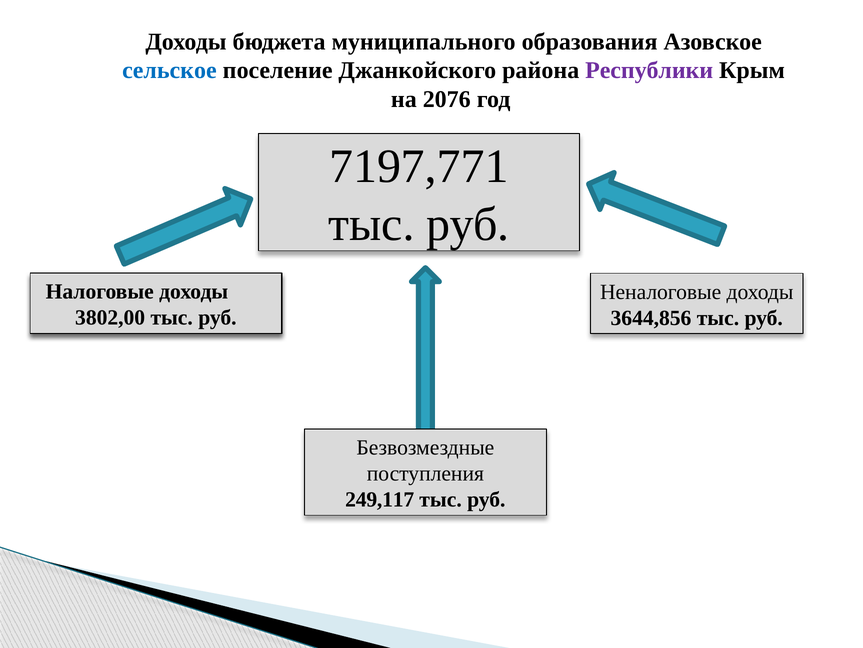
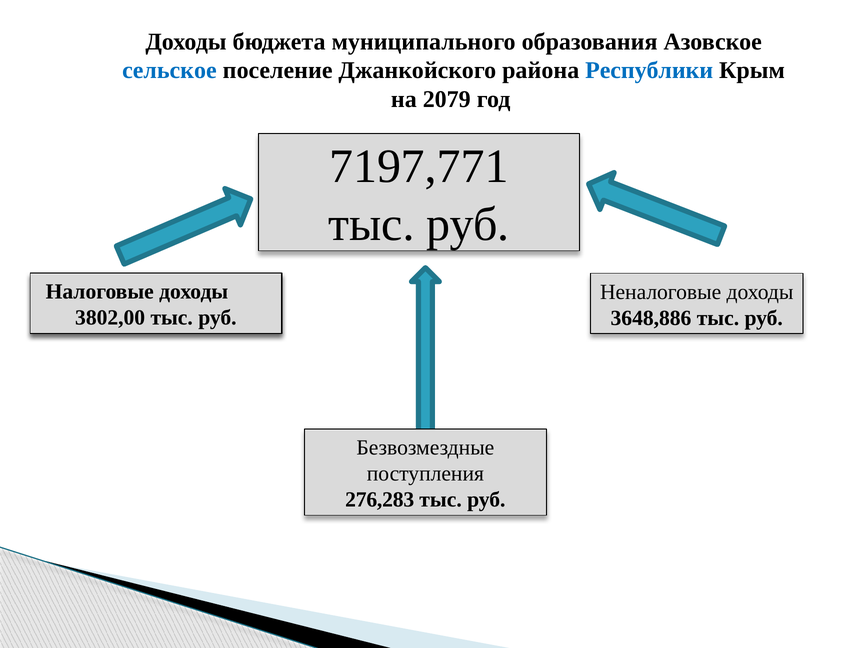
Республики colour: purple -> blue
2076: 2076 -> 2079
3644,856: 3644,856 -> 3648,886
249,117: 249,117 -> 276,283
